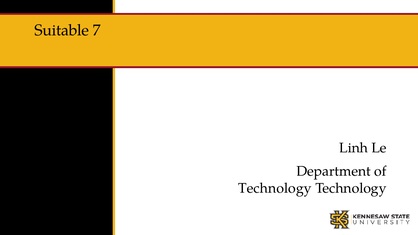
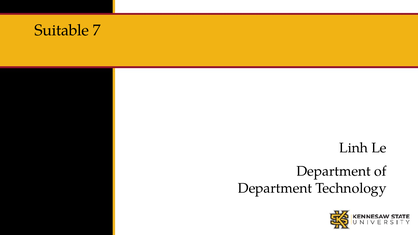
Technology at (275, 188): Technology -> Department
